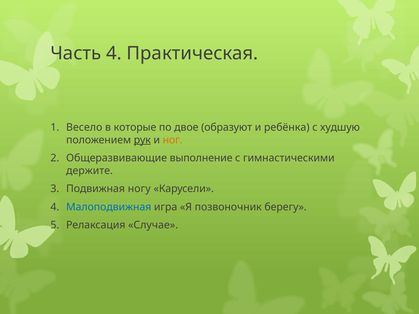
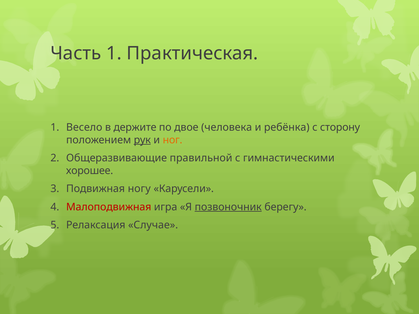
Часть 4: 4 -> 1
которые: которые -> держите
образуют: образуют -> человека
худшую: худшую -> сторону
выполнение: выполнение -> правильной
держите: держите -> хорошее
Малоподвижная colour: blue -> red
позвоночник underline: none -> present
